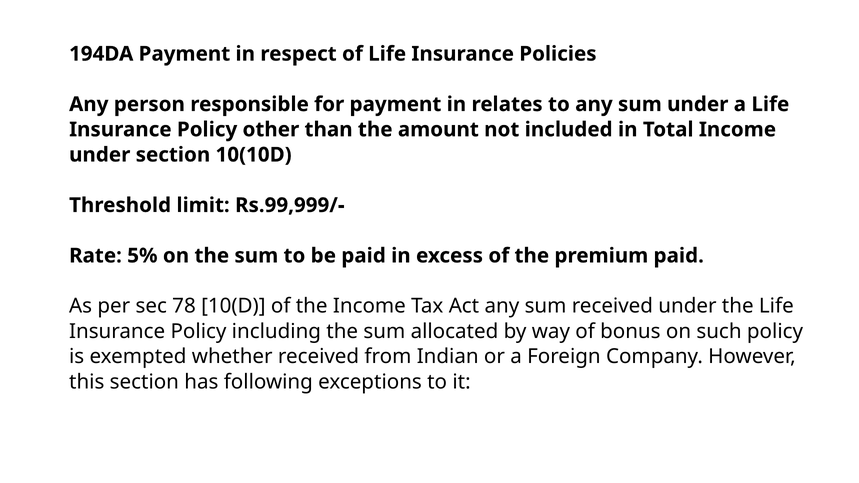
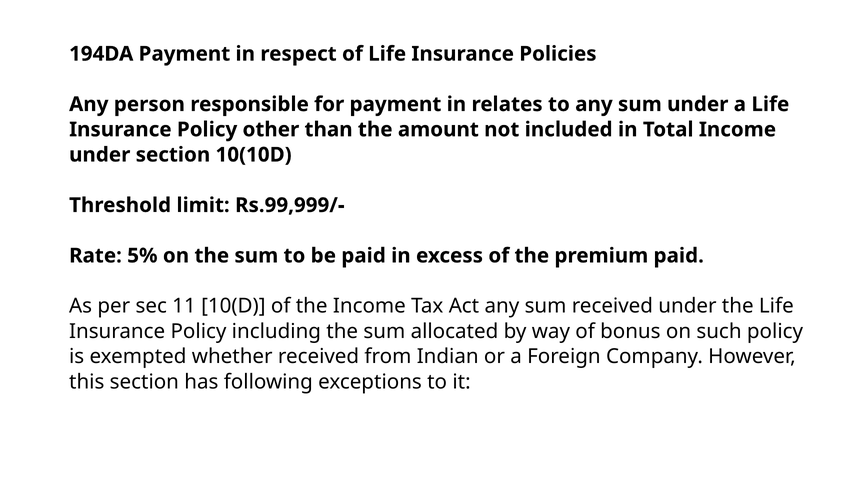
78: 78 -> 11
